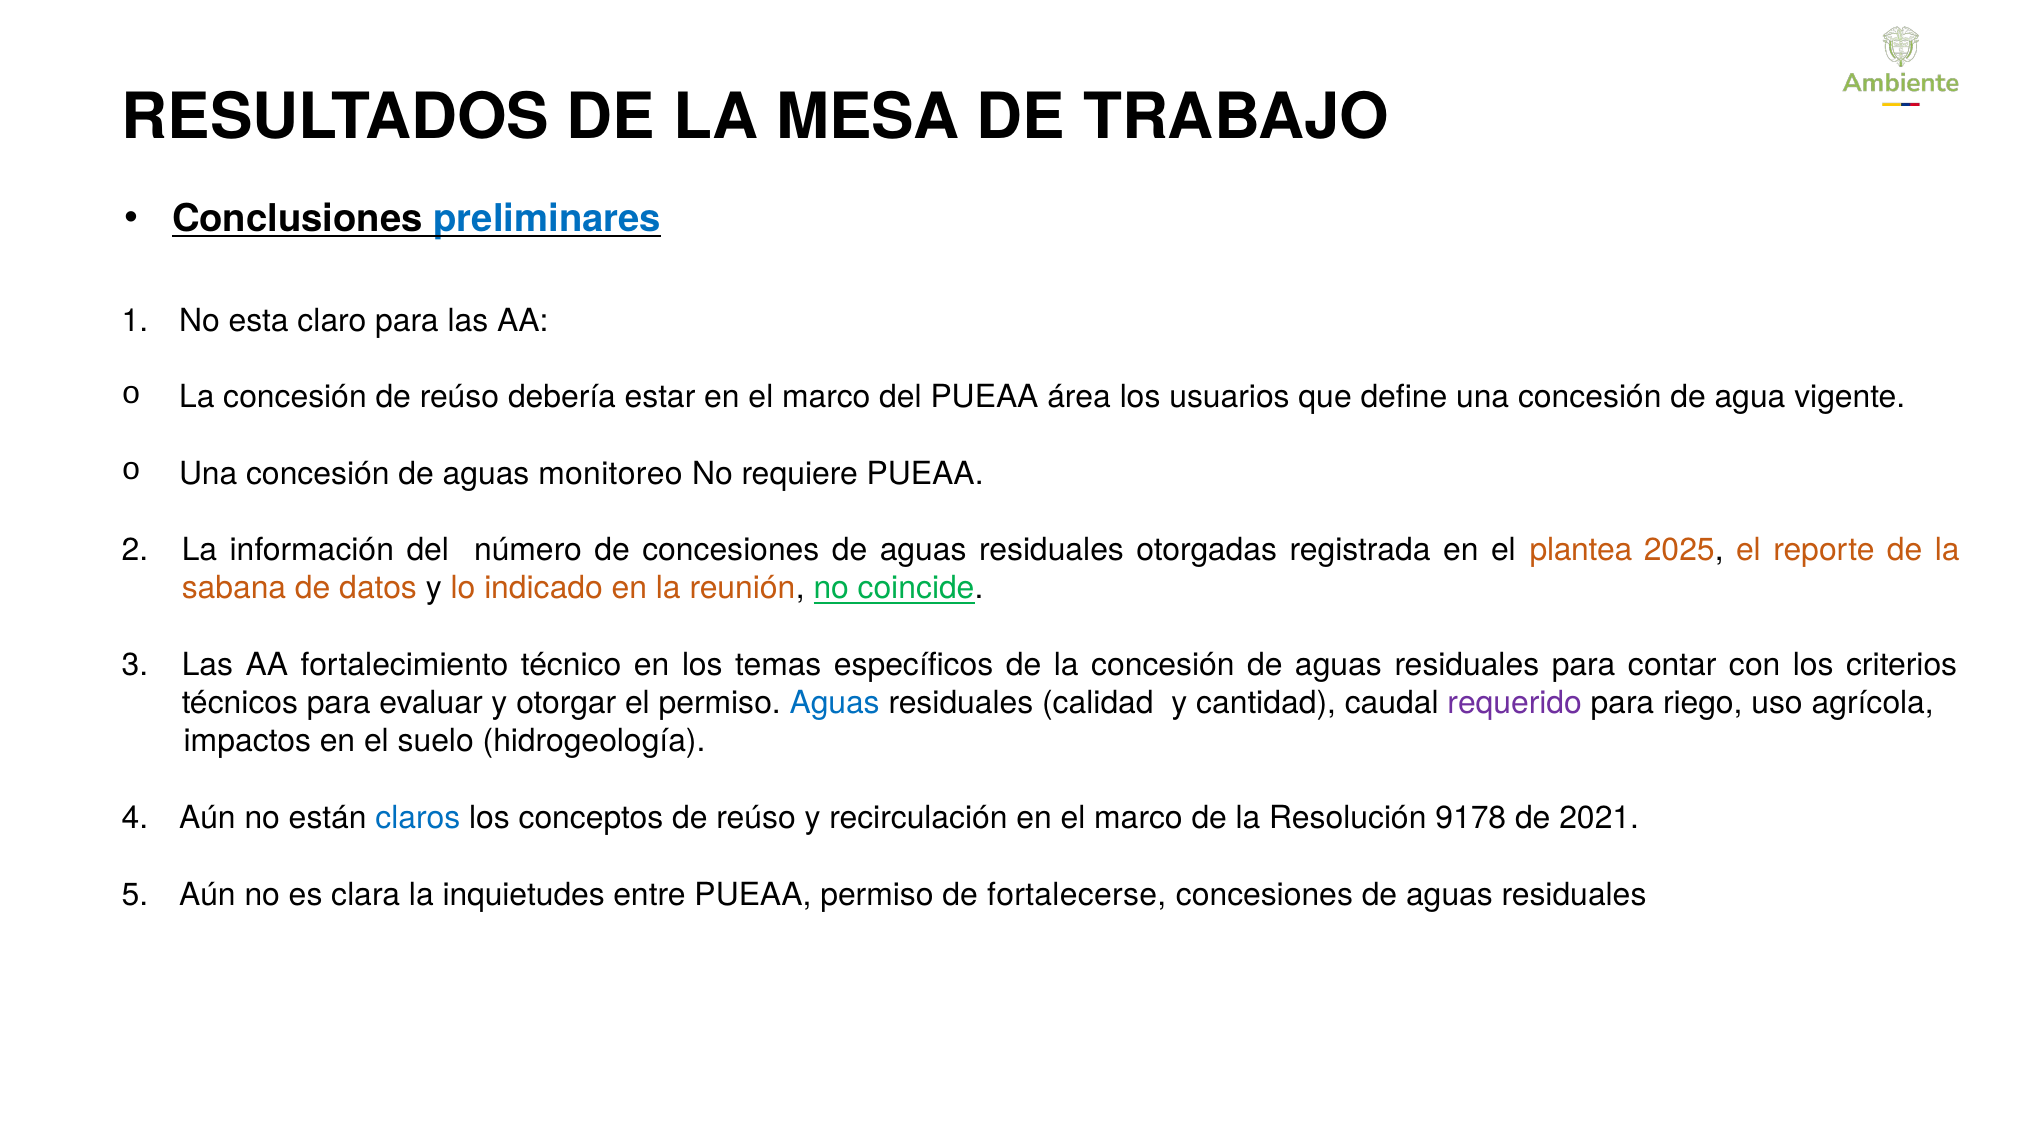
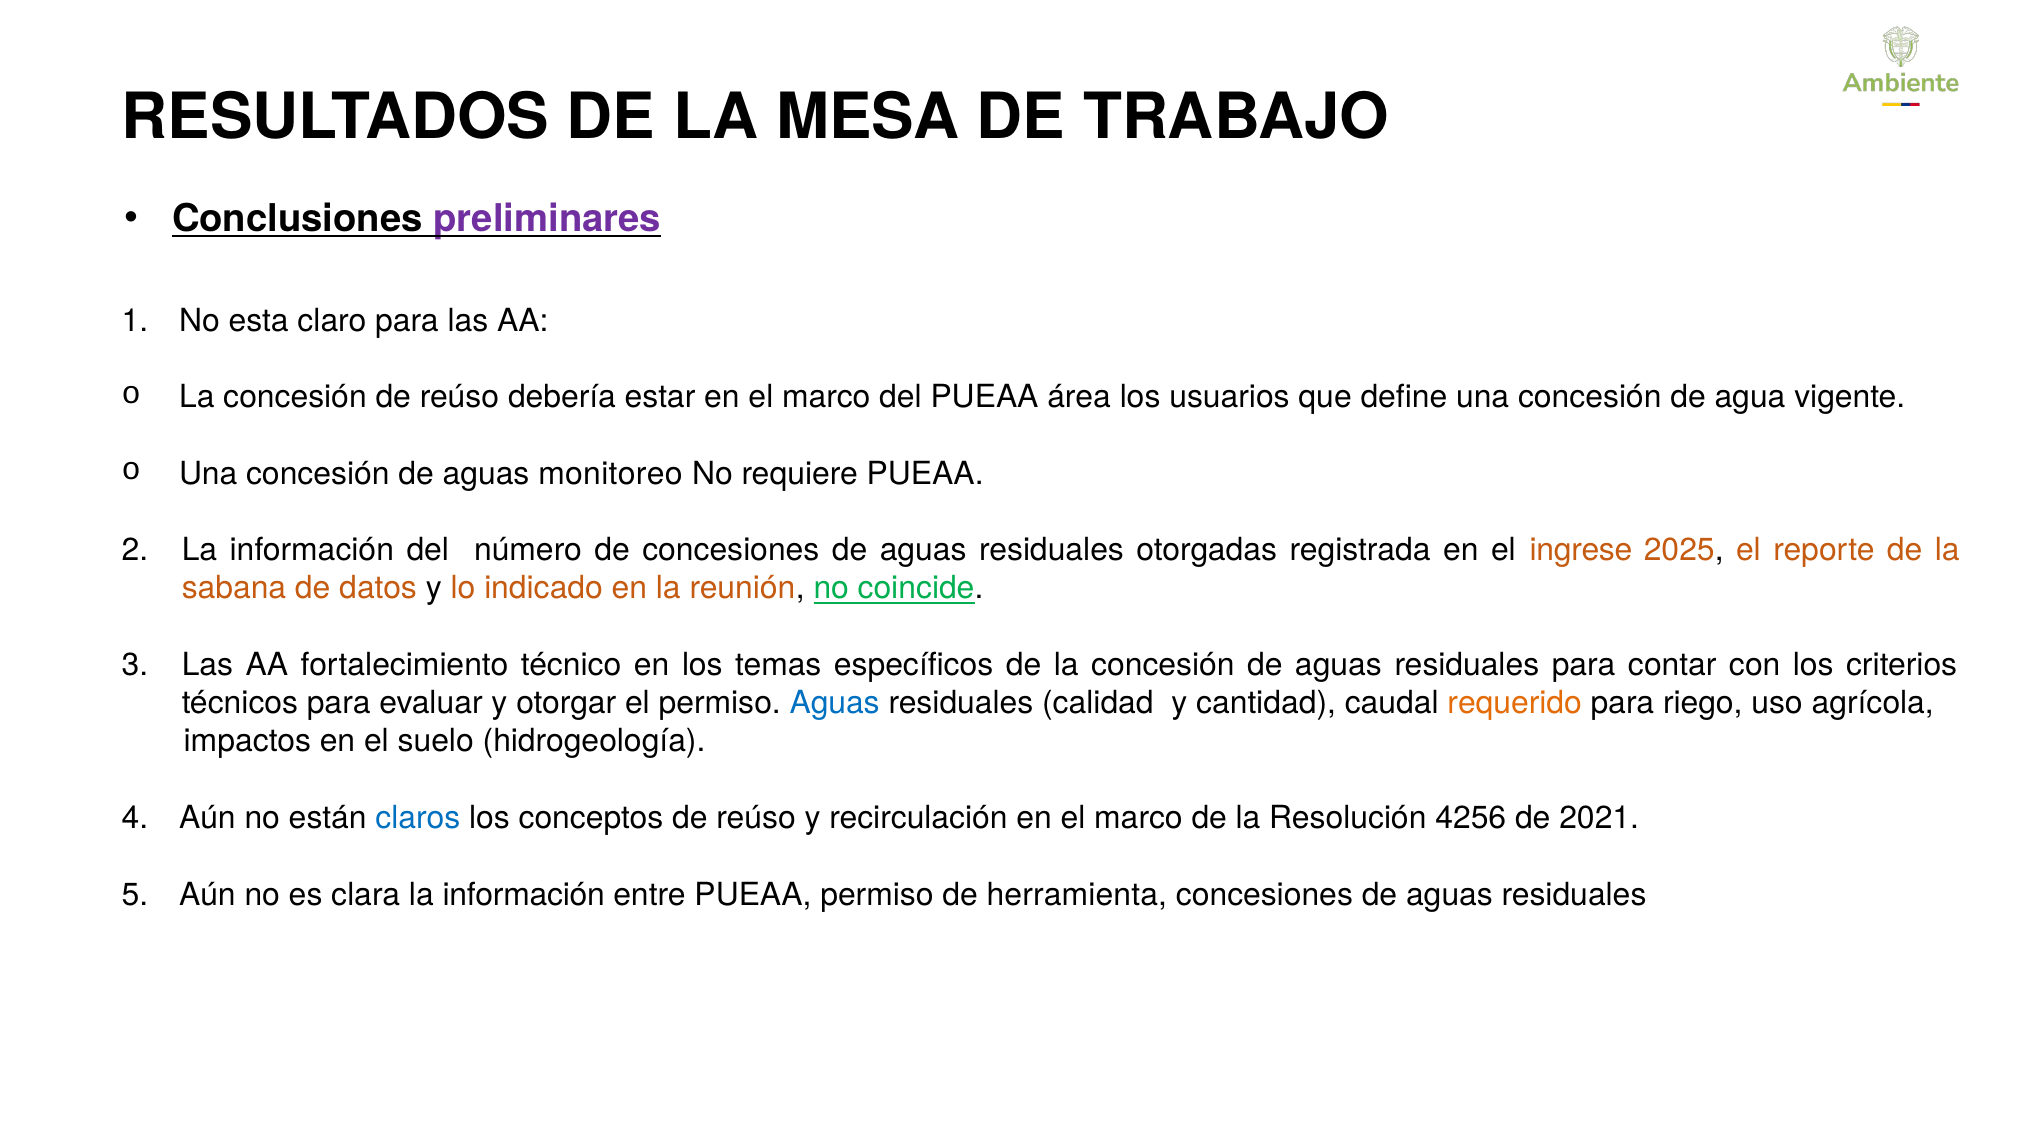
preliminares colour: blue -> purple
plantea: plantea -> ingrese
requerido colour: purple -> orange
9178: 9178 -> 4256
clara la inquietudes: inquietudes -> información
fortalecerse: fortalecerse -> herramienta
